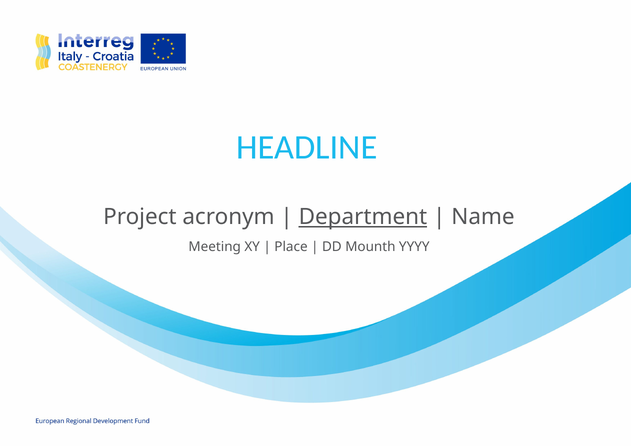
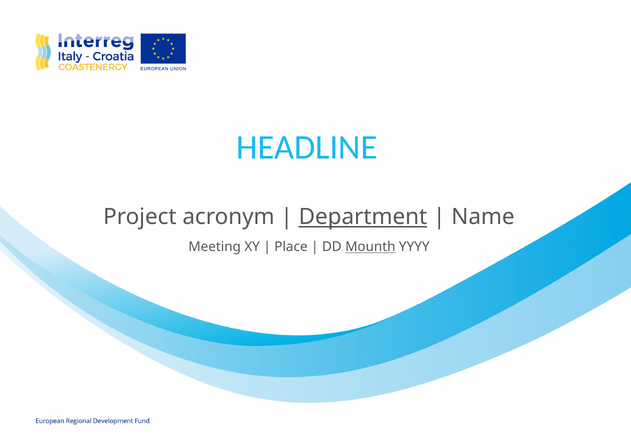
Mounth underline: none -> present
